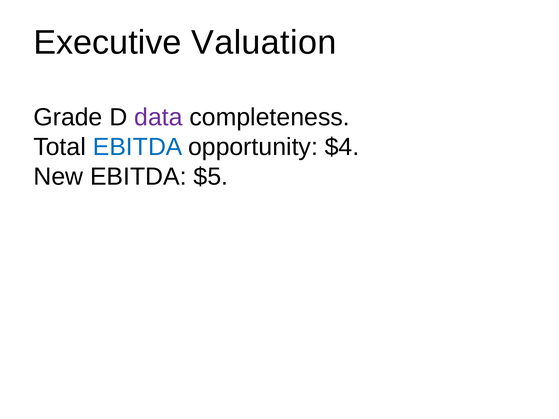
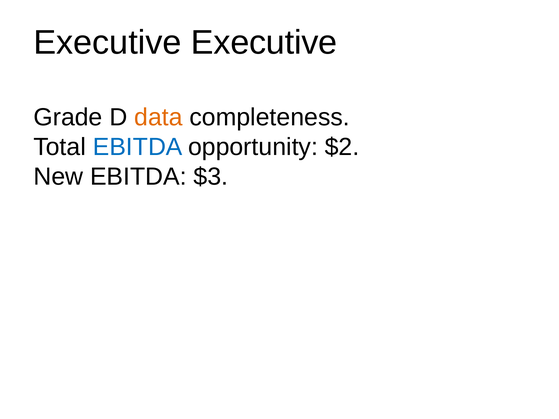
Executive Valuation: Valuation -> Executive
data colour: purple -> orange
$4: $4 -> $2
$5: $5 -> $3
